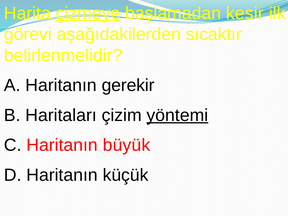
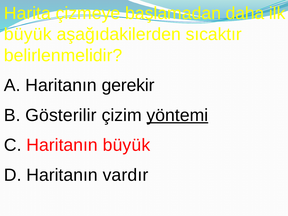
çizmeye underline: present -> none
kesir: kesir -> daha
görevi at (28, 34): görevi -> büyük
Haritaları: Haritaları -> Gösterilir
küçük: küçük -> vardır
